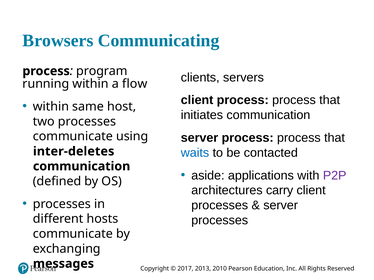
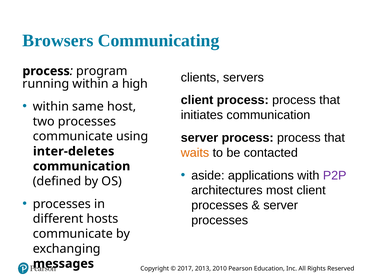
flow: flow -> high
waits colour: blue -> orange
carry: carry -> most
